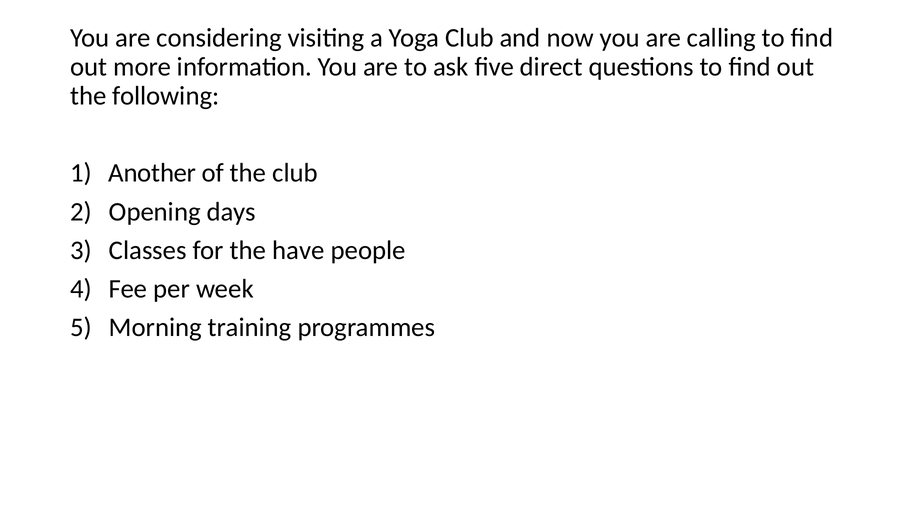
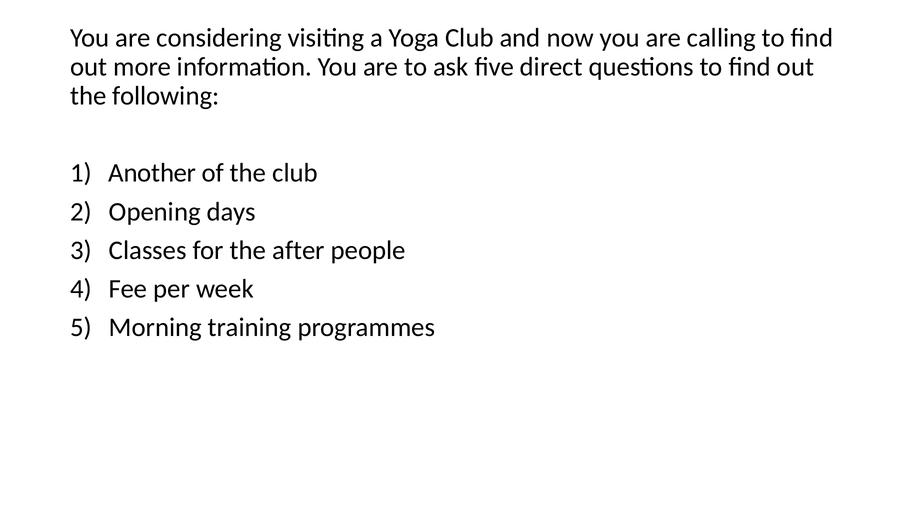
have: have -> after
